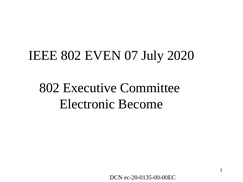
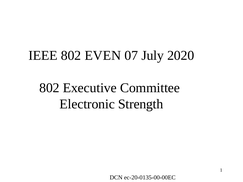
Become: Become -> Strength
